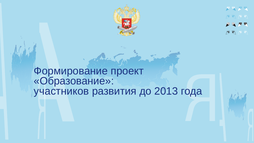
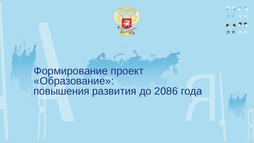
участников: участников -> повышения
2013: 2013 -> 2086
